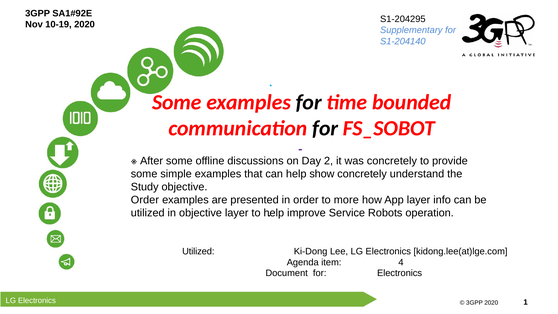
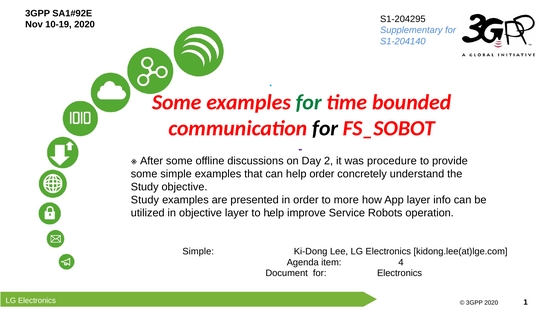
for at (309, 102) colour: black -> green
was concretely: concretely -> procedure
help show: show -> order
Order at (145, 200): Order -> Study
Utilized at (198, 251): Utilized -> Simple
